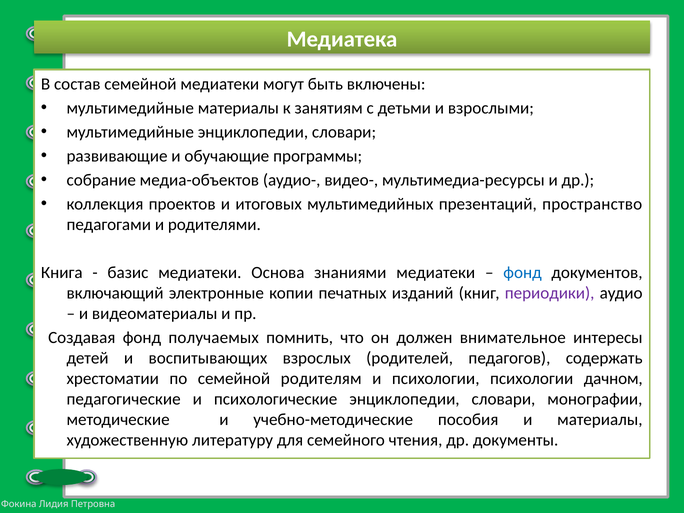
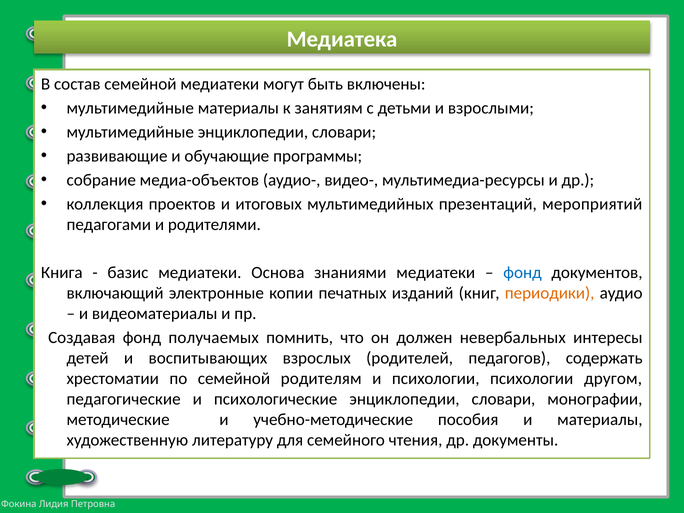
пространство: пространство -> мероприятий
периодики colour: purple -> orange
внимательное: внимательное -> невербальных
дачном: дачном -> другом
